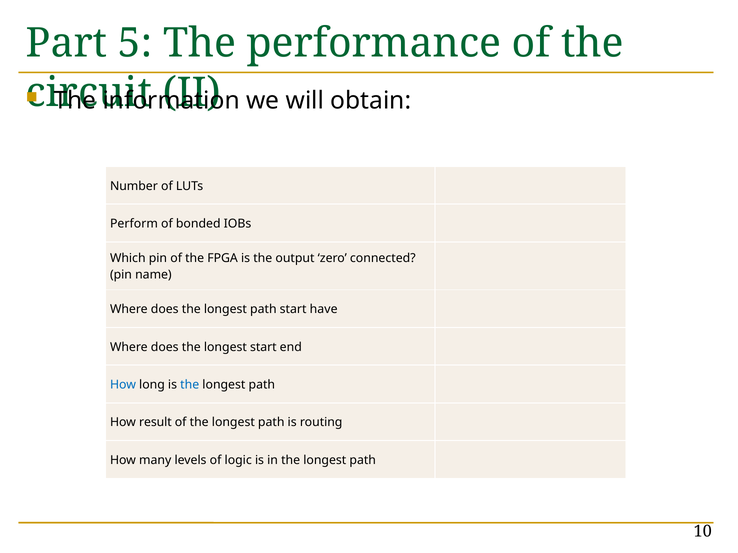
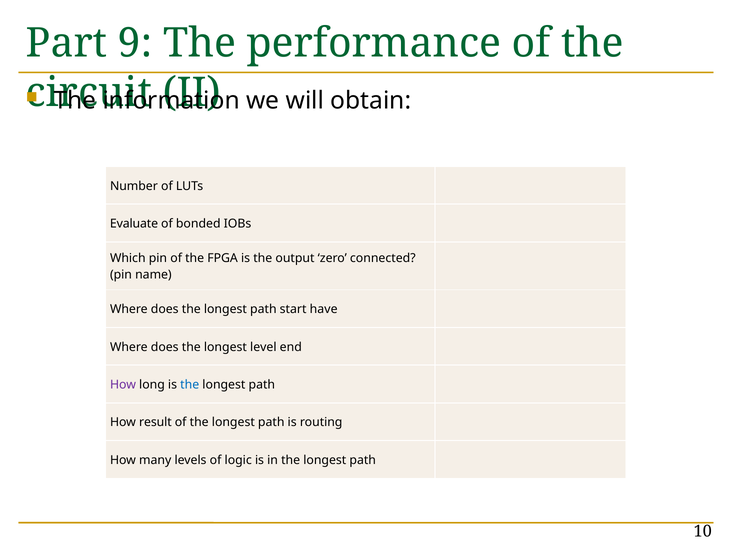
5: 5 -> 9
Perform: Perform -> Evaluate
longest start: start -> level
How at (123, 385) colour: blue -> purple
